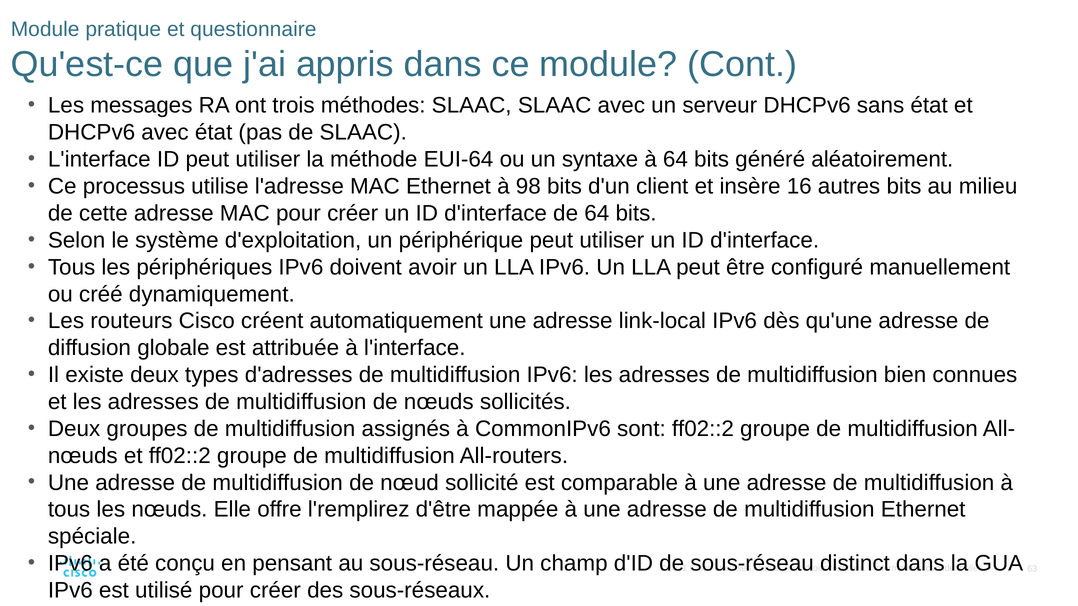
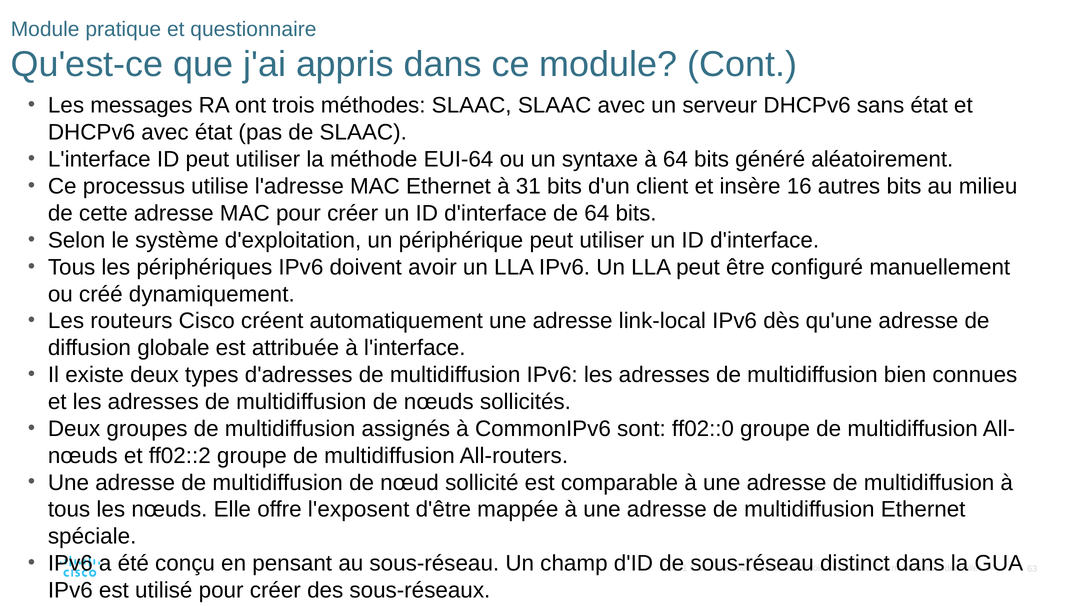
98: 98 -> 31
sont ff02::2: ff02::2 -> ff02::0
l'remplirez: l'remplirez -> l'exposent
